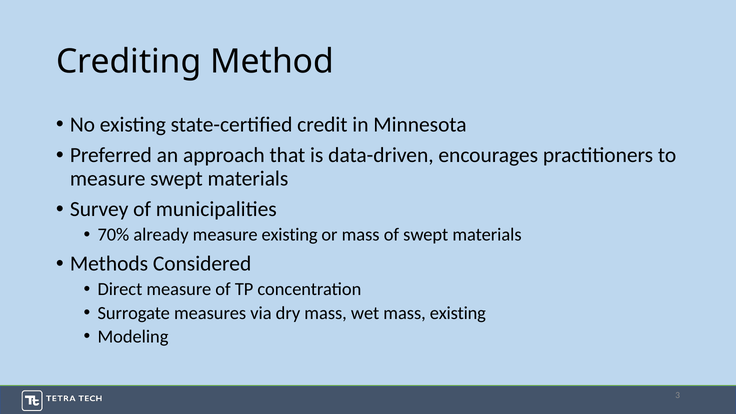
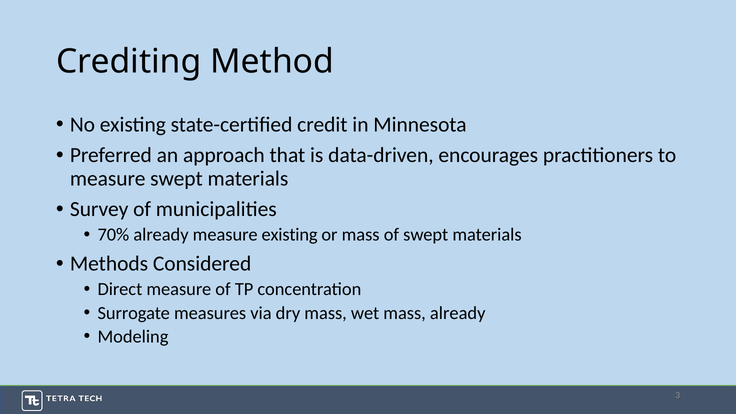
mass existing: existing -> already
